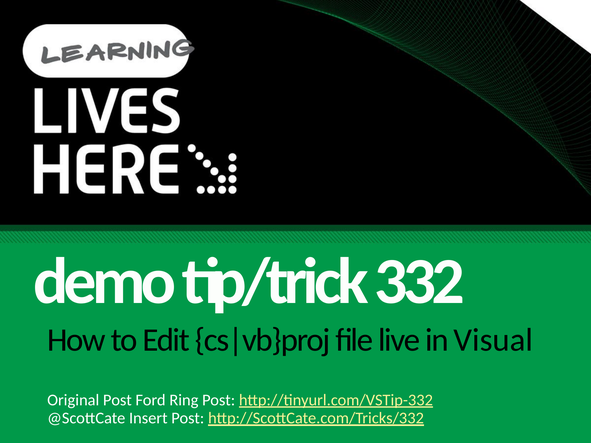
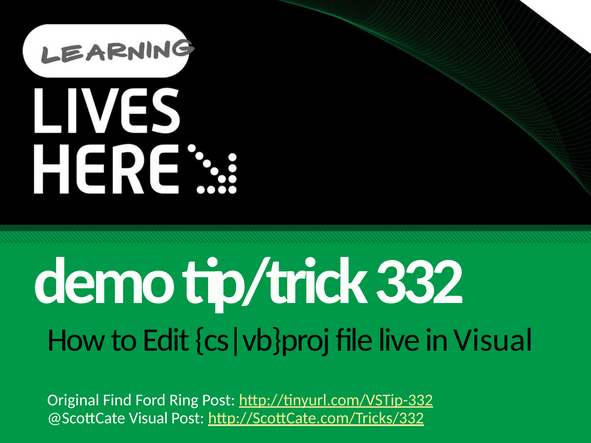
Original Post: Post -> Find
@ScottCate Insert: Insert -> Visual
